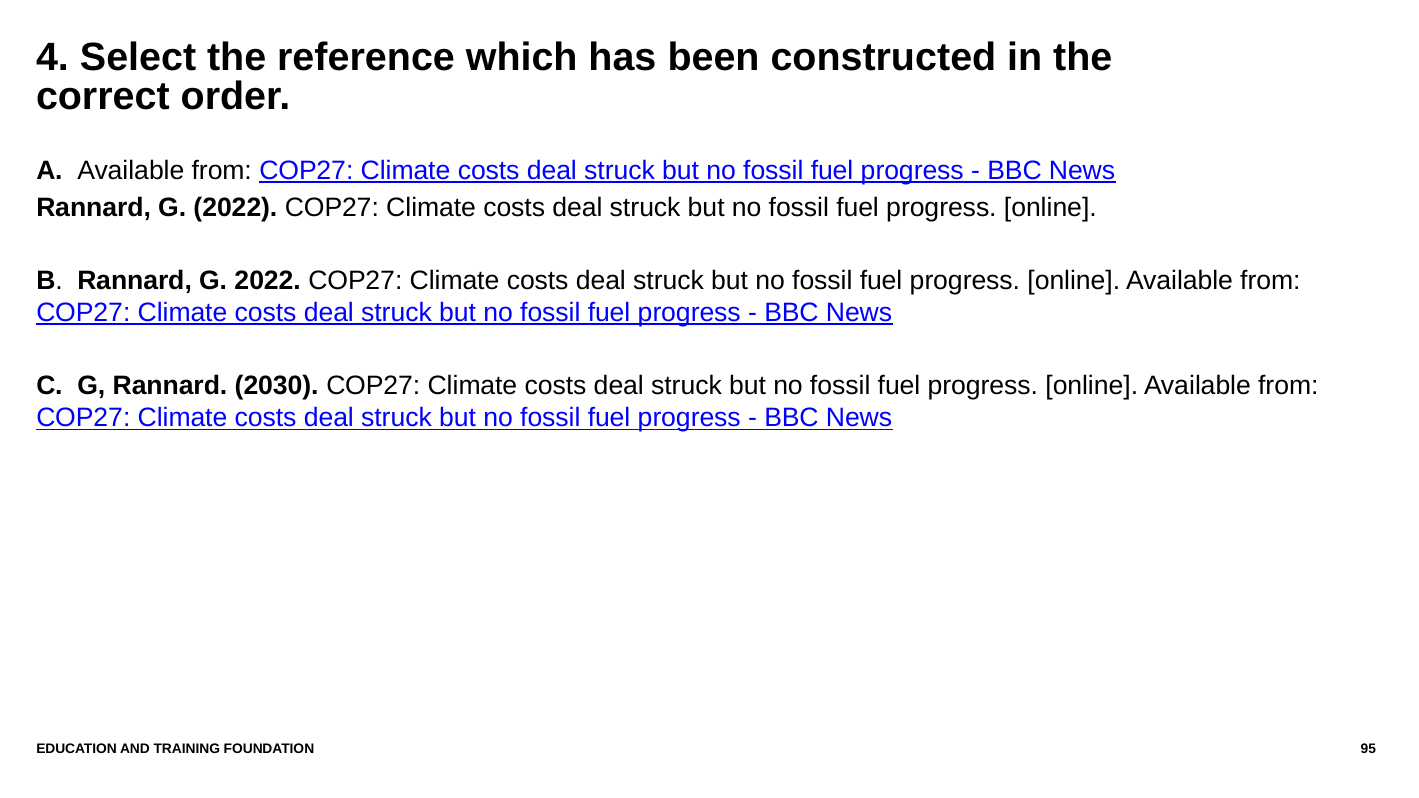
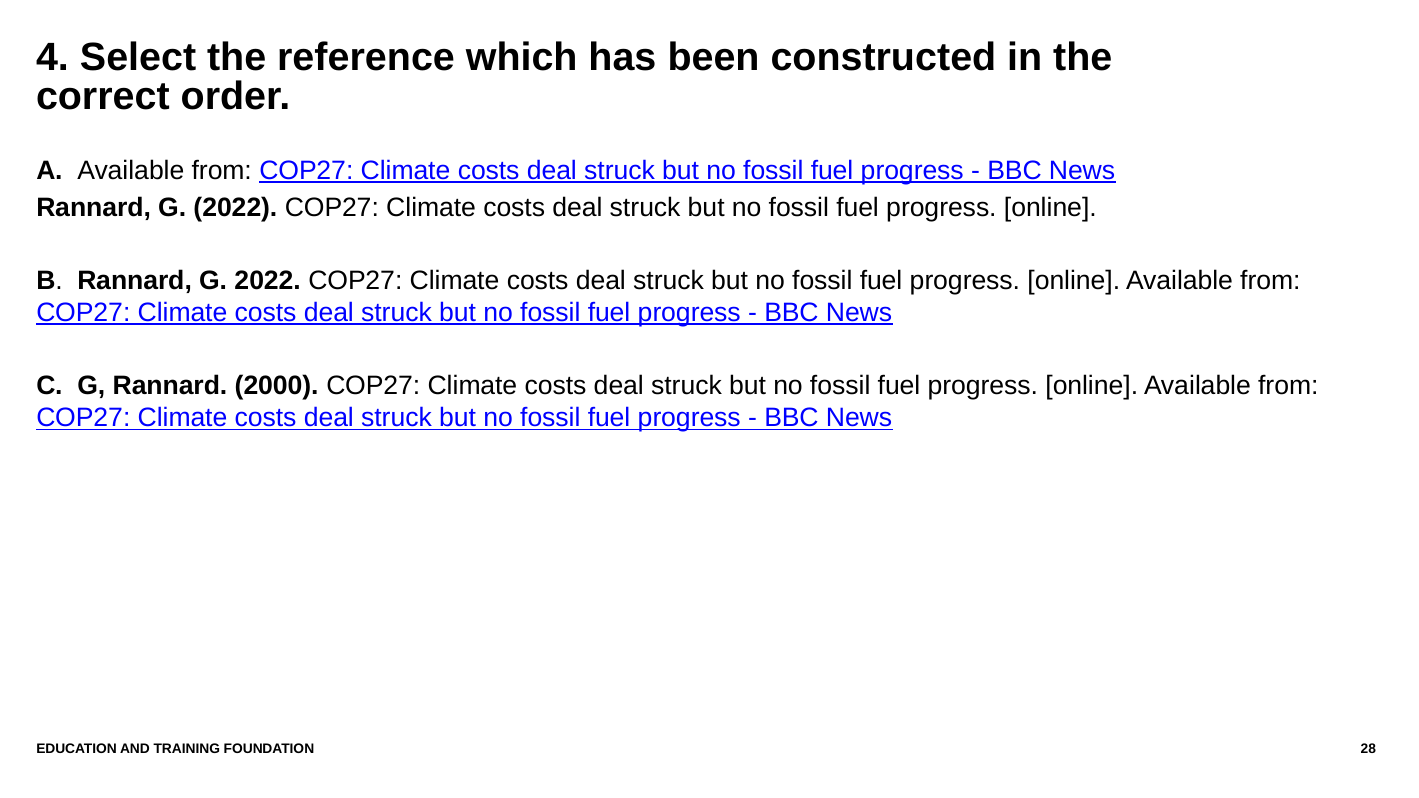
2030: 2030 -> 2000
95: 95 -> 28
